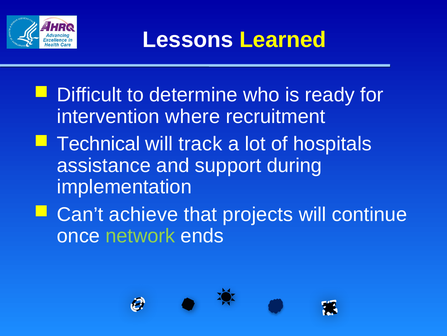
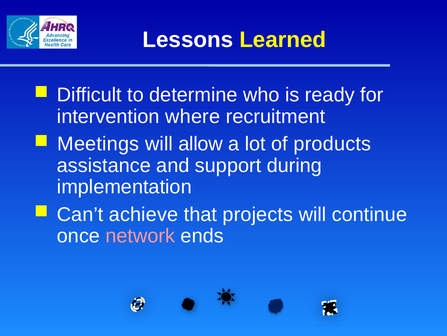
Technical: Technical -> Meetings
track: track -> allow
hospitals: hospitals -> products
network colour: light green -> pink
